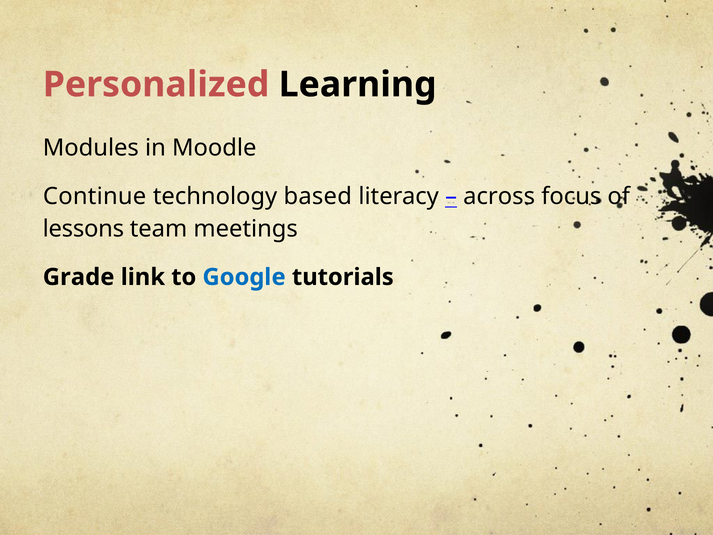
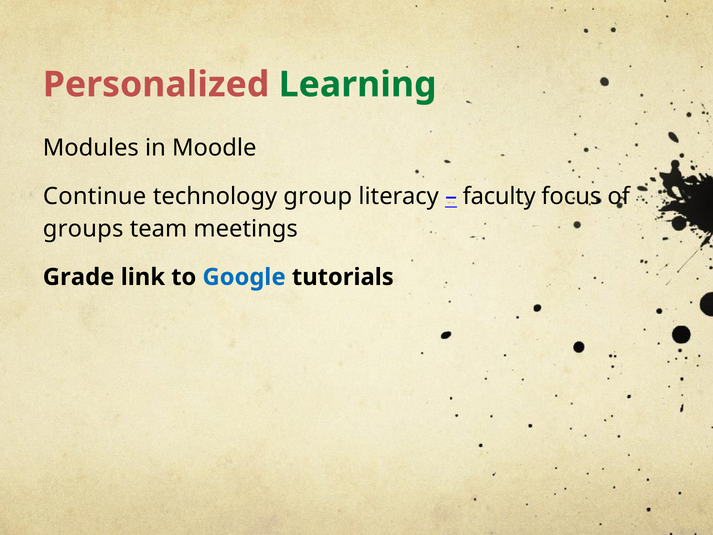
Learning colour: black -> green
based: based -> group
across: across -> faculty
lessons: lessons -> groups
